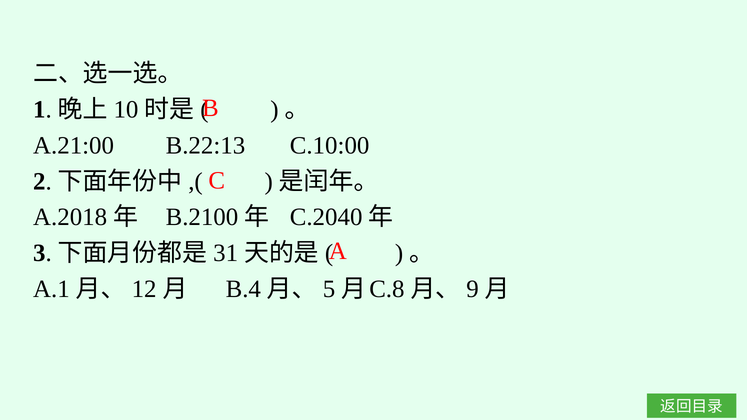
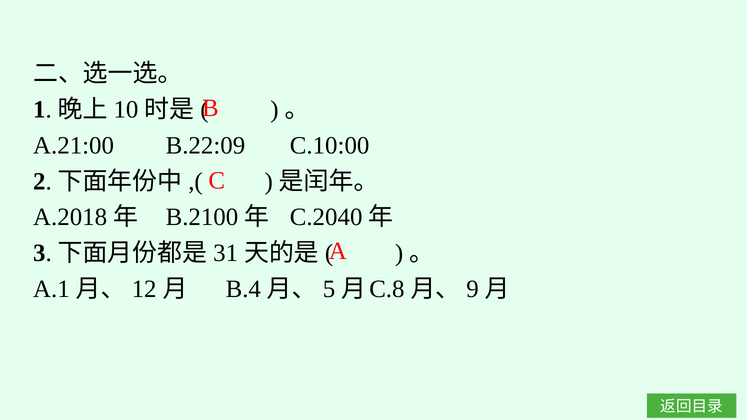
B.22:13: B.22:13 -> B.22:09
